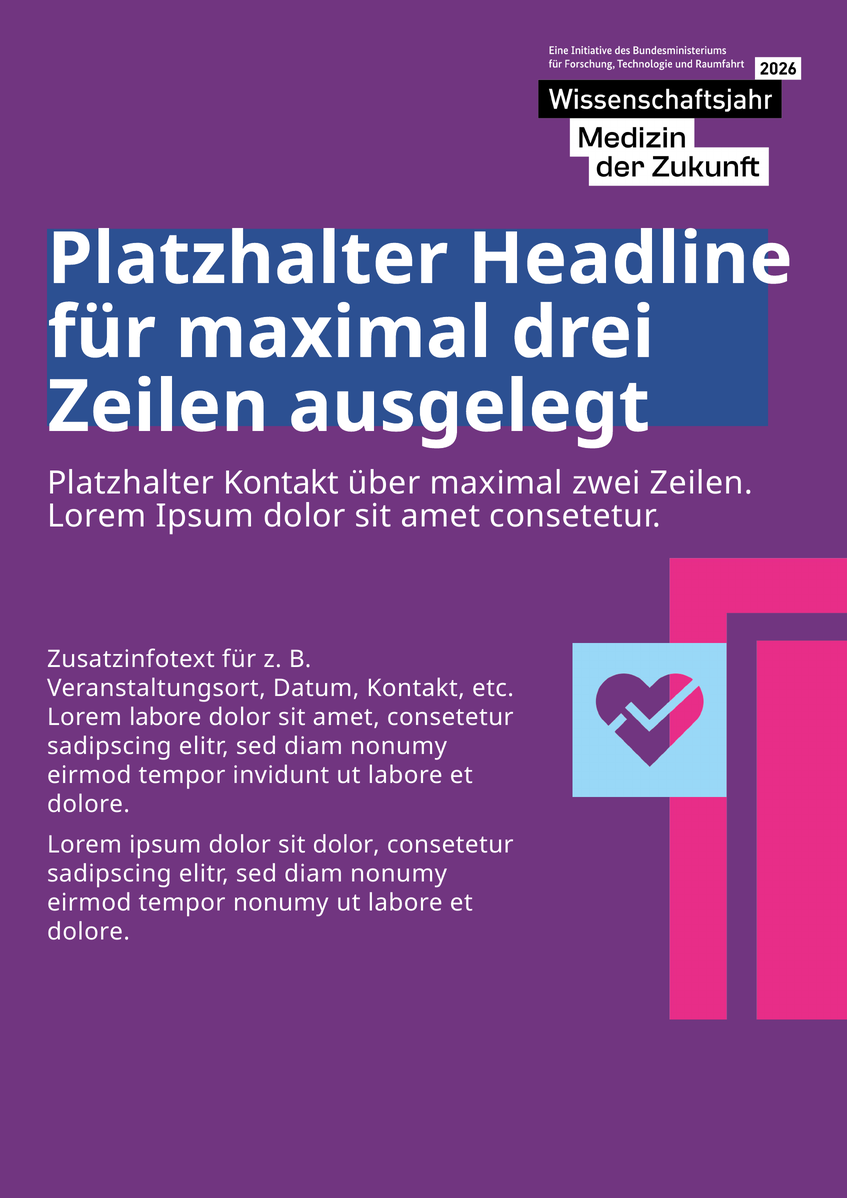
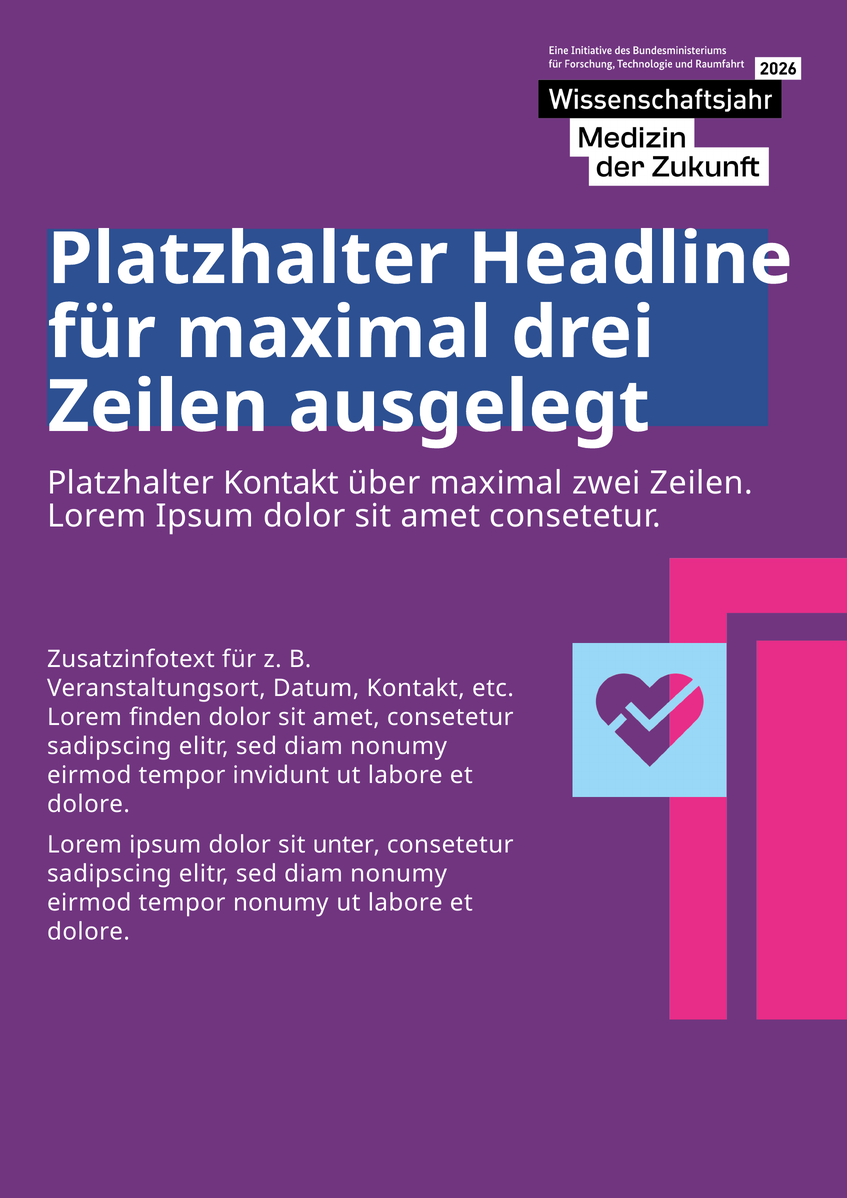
Lorem labore: labore -> finden
sit dolor: dolor -> unter
